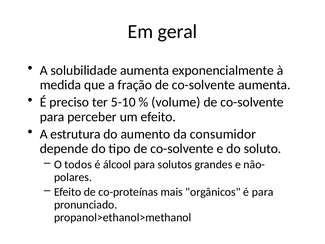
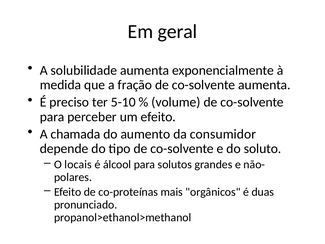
estrutura: estrutura -> chamada
todos: todos -> locais
é para: para -> duas
